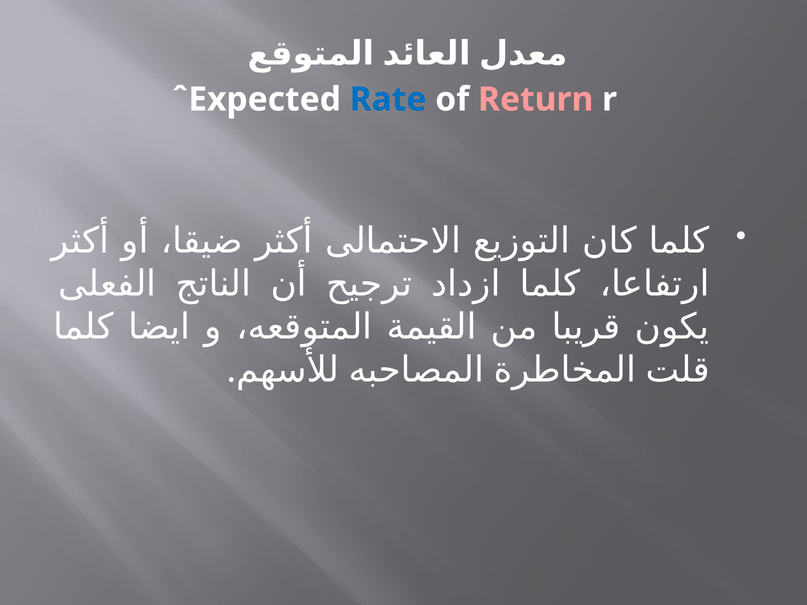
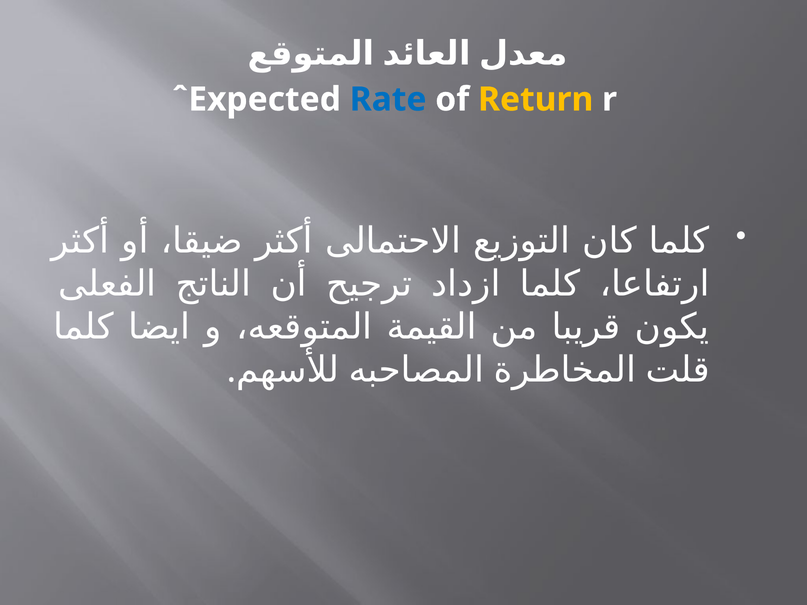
Return colour: pink -> yellow
